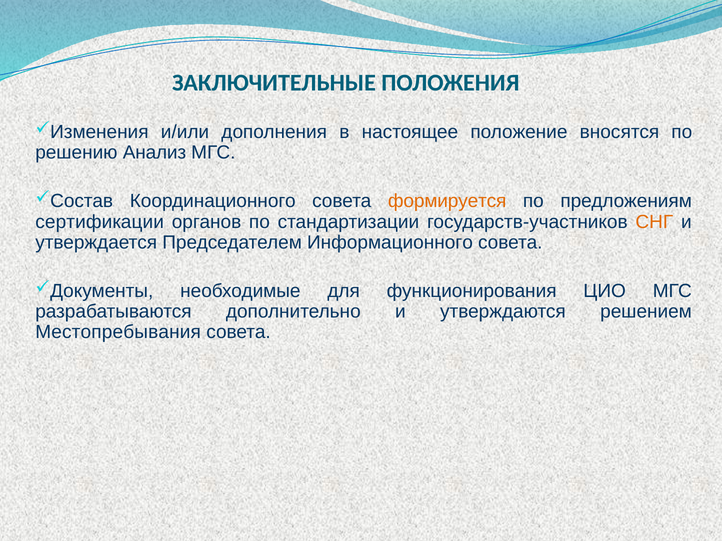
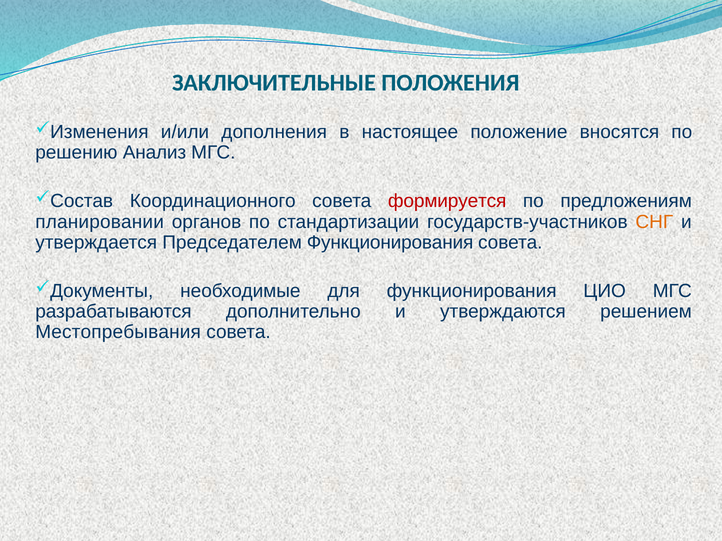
формируется colour: orange -> red
сертификации: сертификации -> планировании
Председателем Информационного: Информационного -> Функционирования
